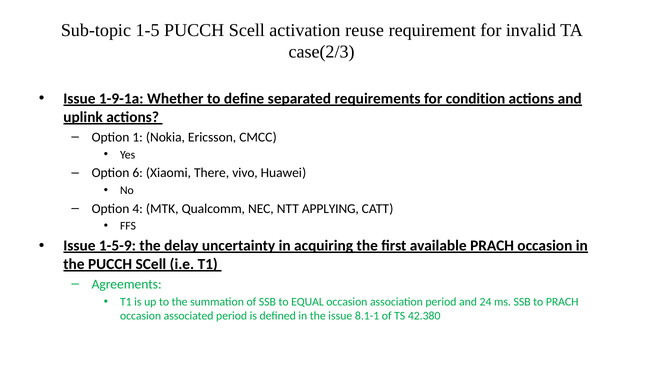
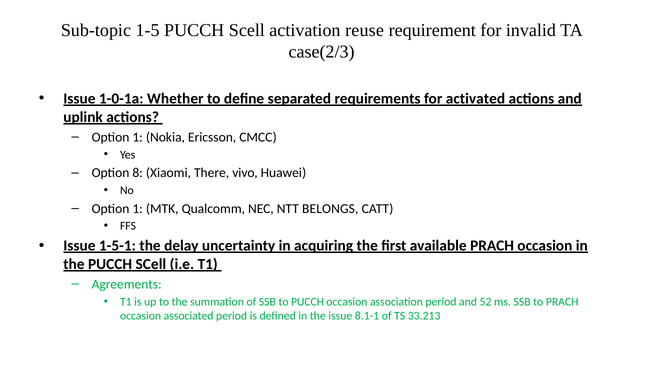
1-9-1a: 1-9-1a -> 1-0-1a
condition: condition -> activated
6: 6 -> 8
4 at (138, 209): 4 -> 1
APPLYING: APPLYING -> BELONGS
1-5-9: 1-5-9 -> 1-5-1
to EQUAL: EQUAL -> PUCCH
24: 24 -> 52
42.380: 42.380 -> 33.213
